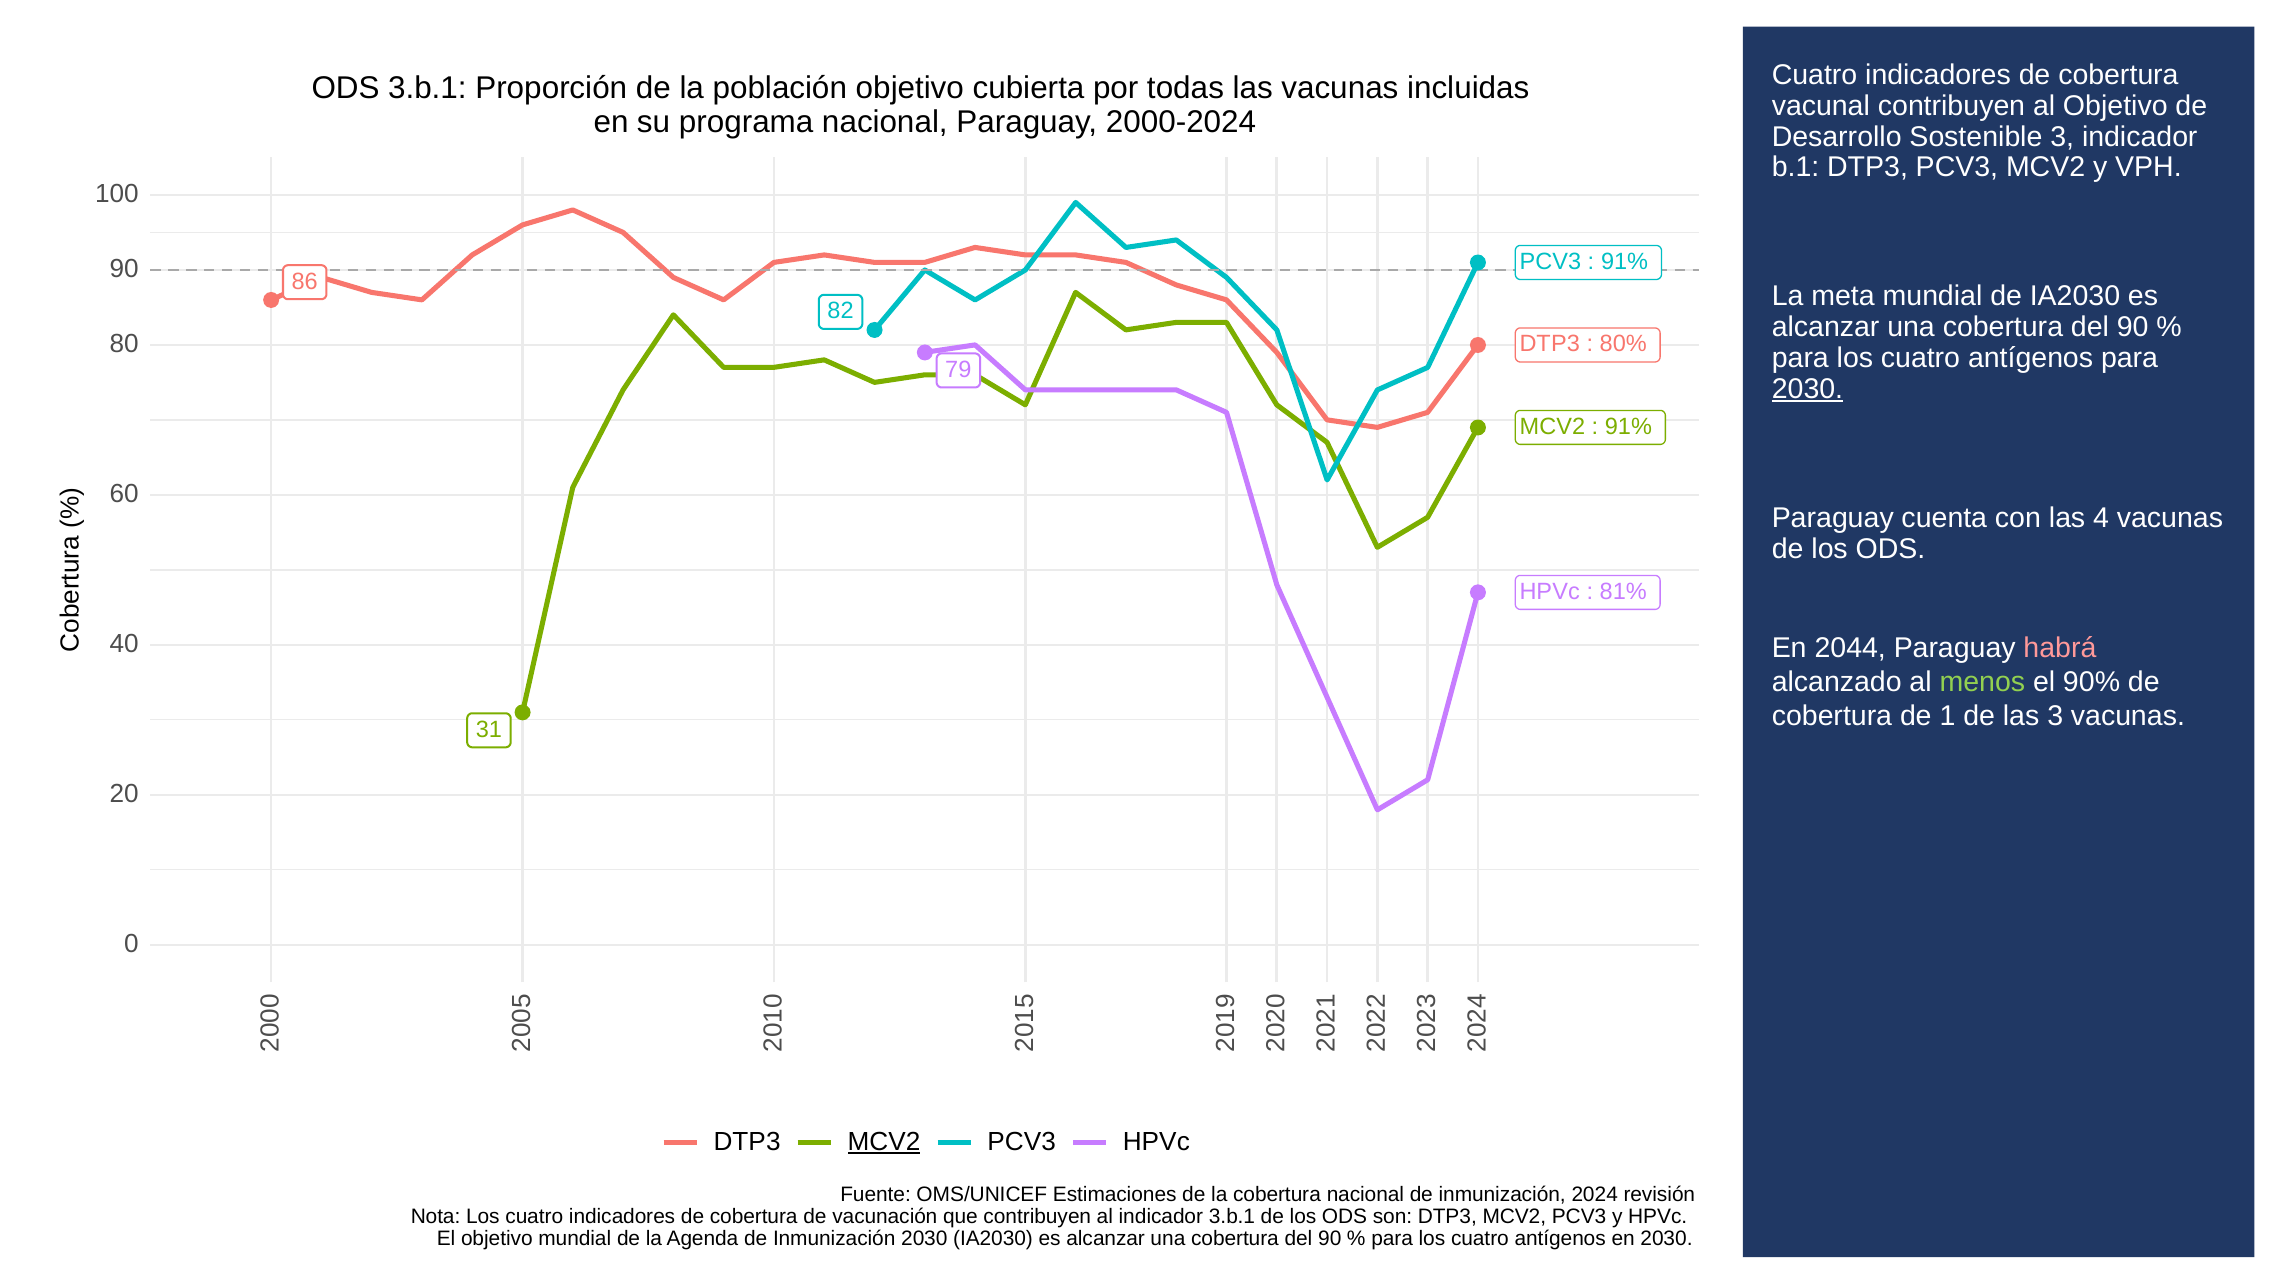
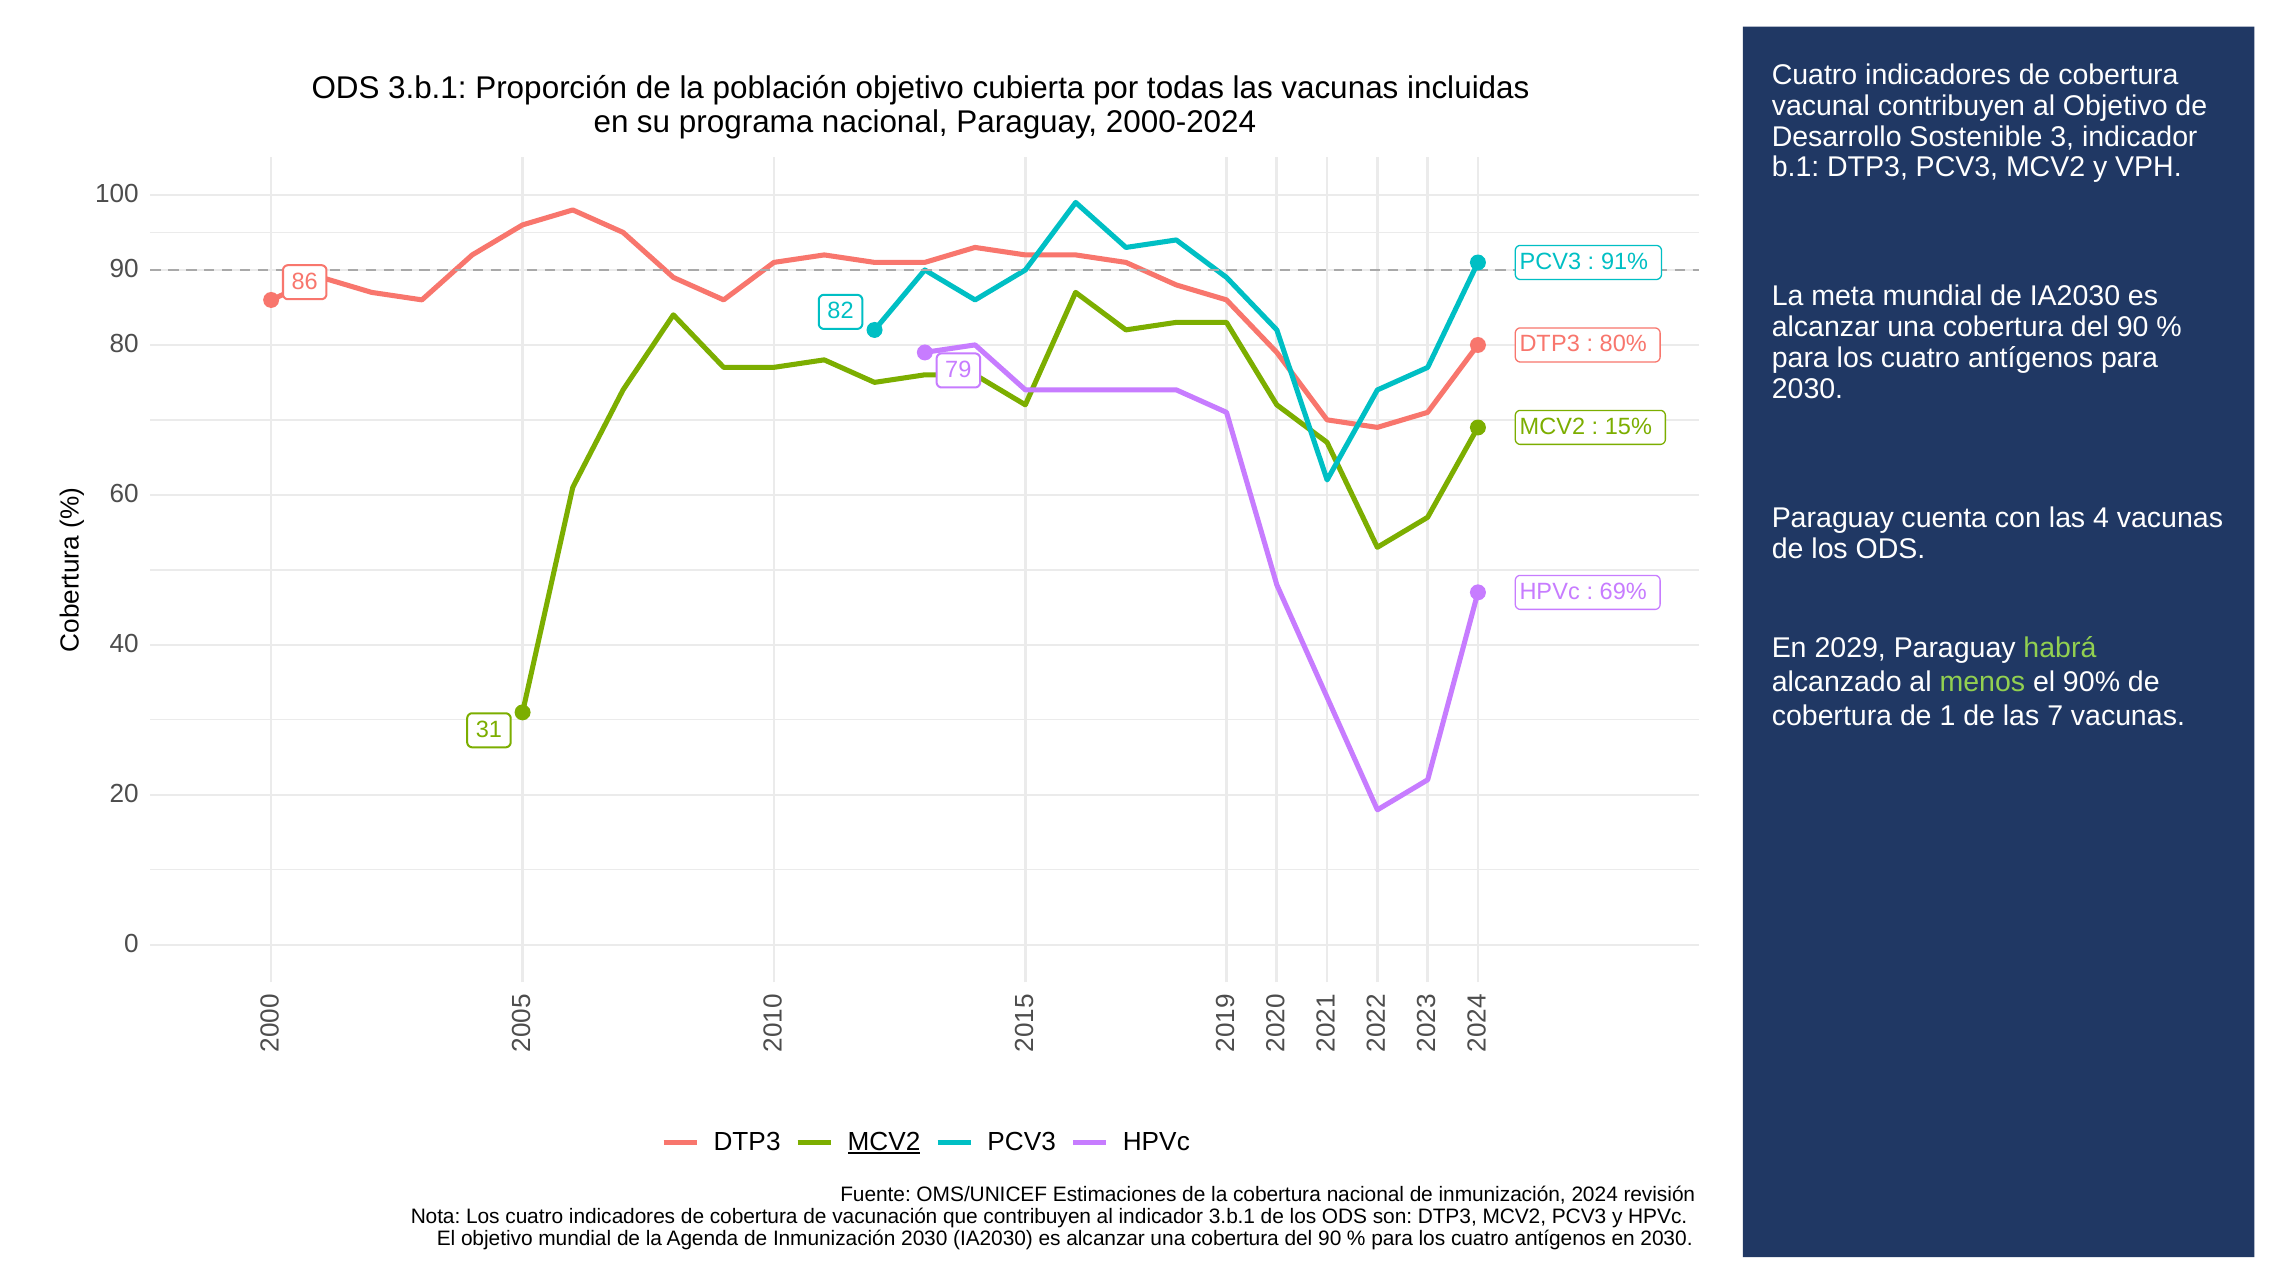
2030 at (1807, 389) underline: present -> none
91% at (1628, 426): 91% -> 15%
81%: 81% -> 69%
2044: 2044 -> 2029
habrá colour: pink -> light green
las 3: 3 -> 7
